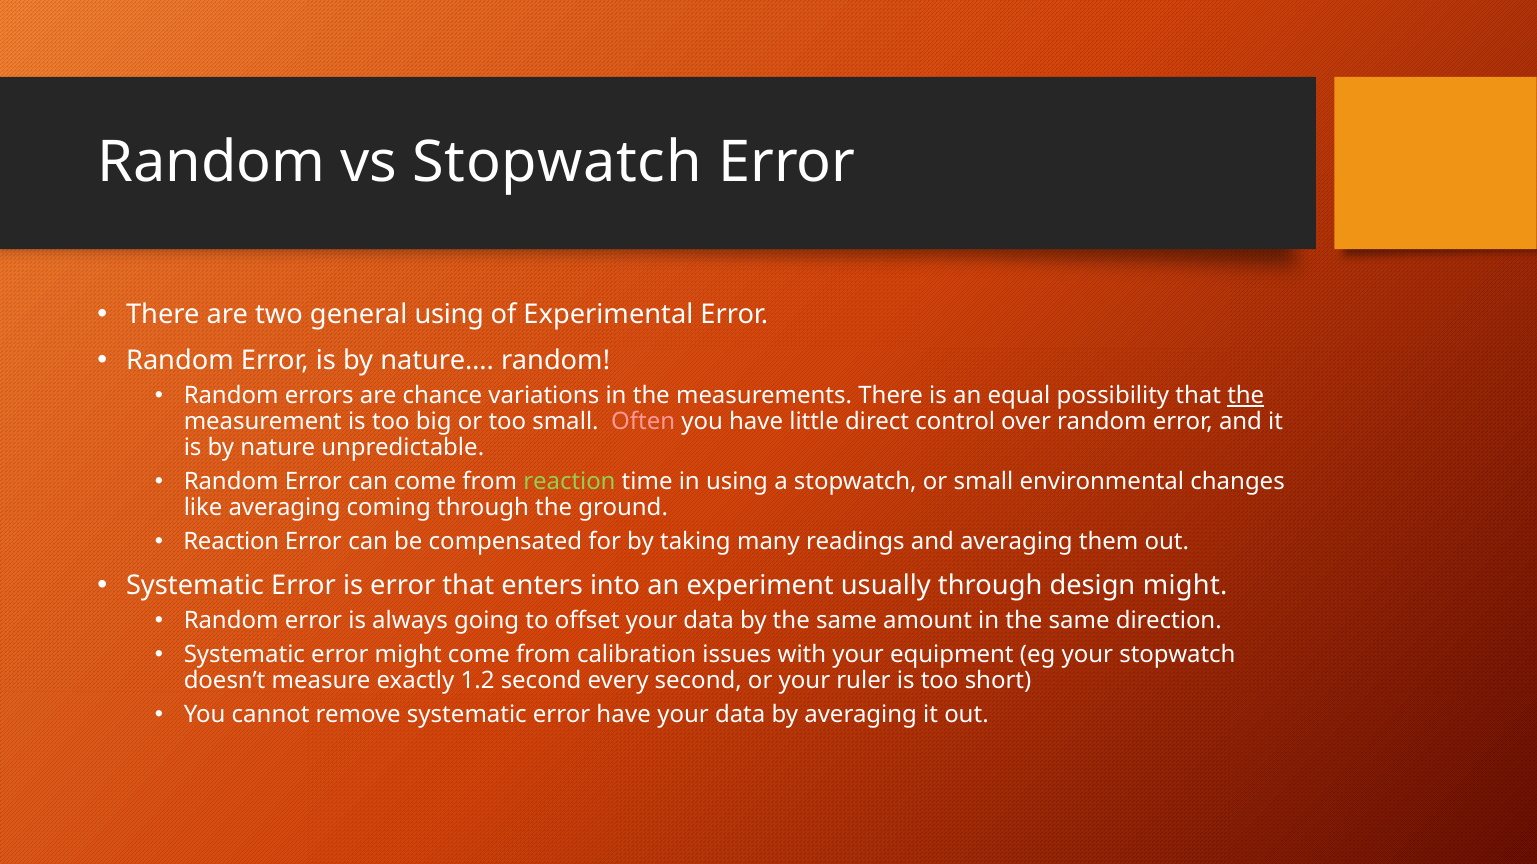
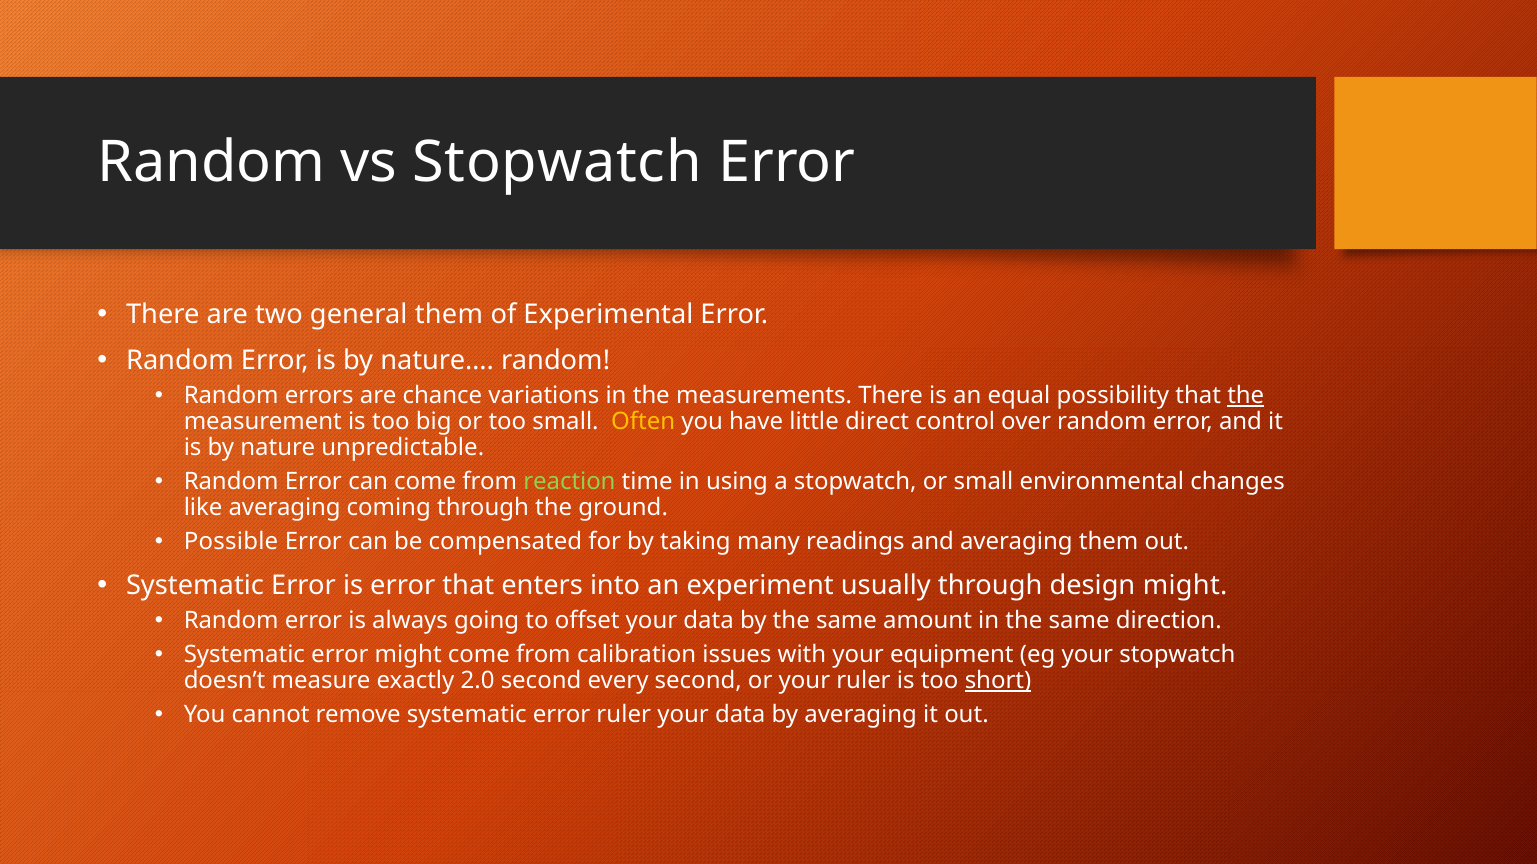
general using: using -> them
Often colour: pink -> yellow
Reaction at (231, 542): Reaction -> Possible
1.2: 1.2 -> 2.0
short underline: none -> present
error have: have -> ruler
